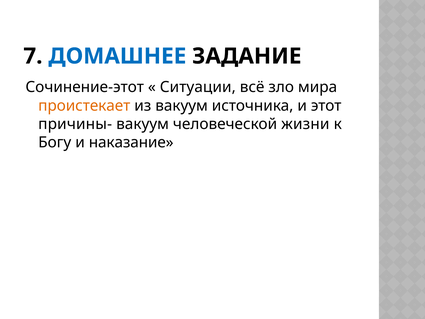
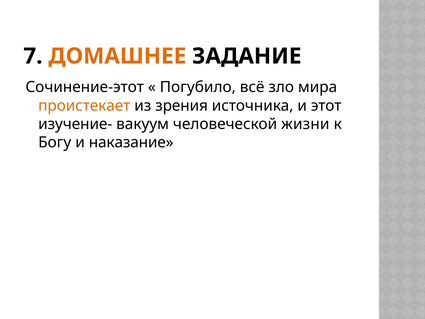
ДОМАШНЕЕ colour: blue -> orange
Ситуации: Ситуации -> Погубило
из вакуум: вакуум -> зрения
причины-: причины- -> изучение-
